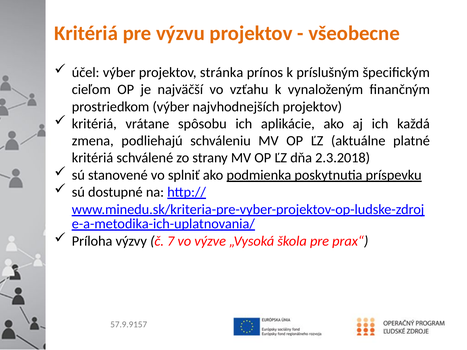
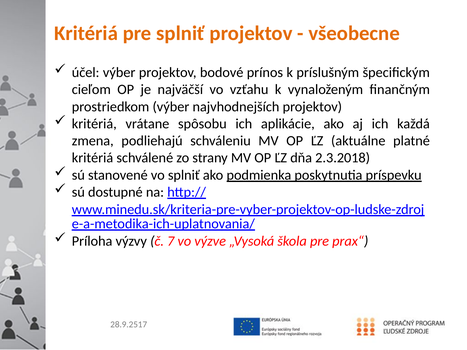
pre výzvu: výzvu -> splniť
stránka: stránka -> bodové
57.9.9157: 57.9.9157 -> 28.9.2517
